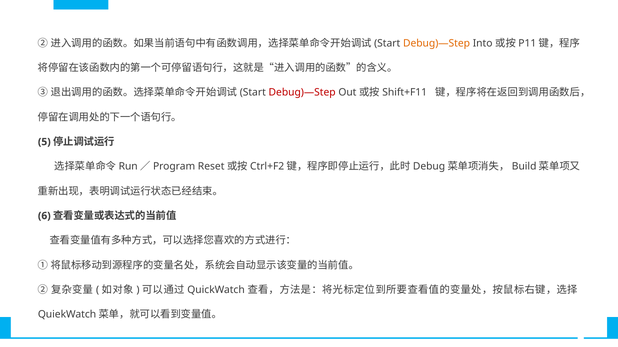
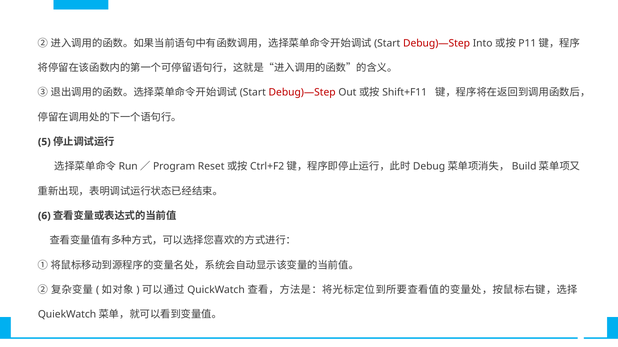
Debug)—Step at (437, 43) colour: orange -> red
